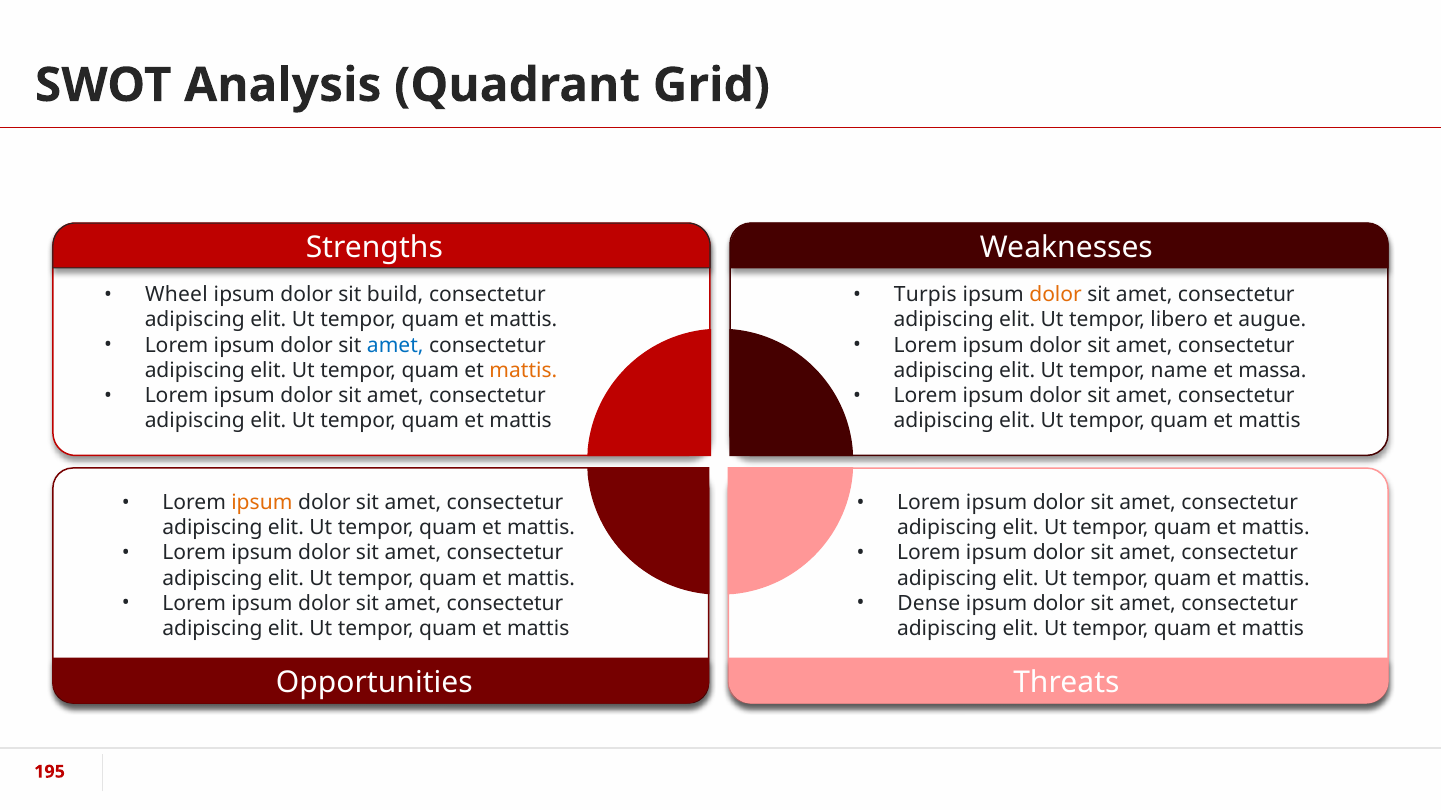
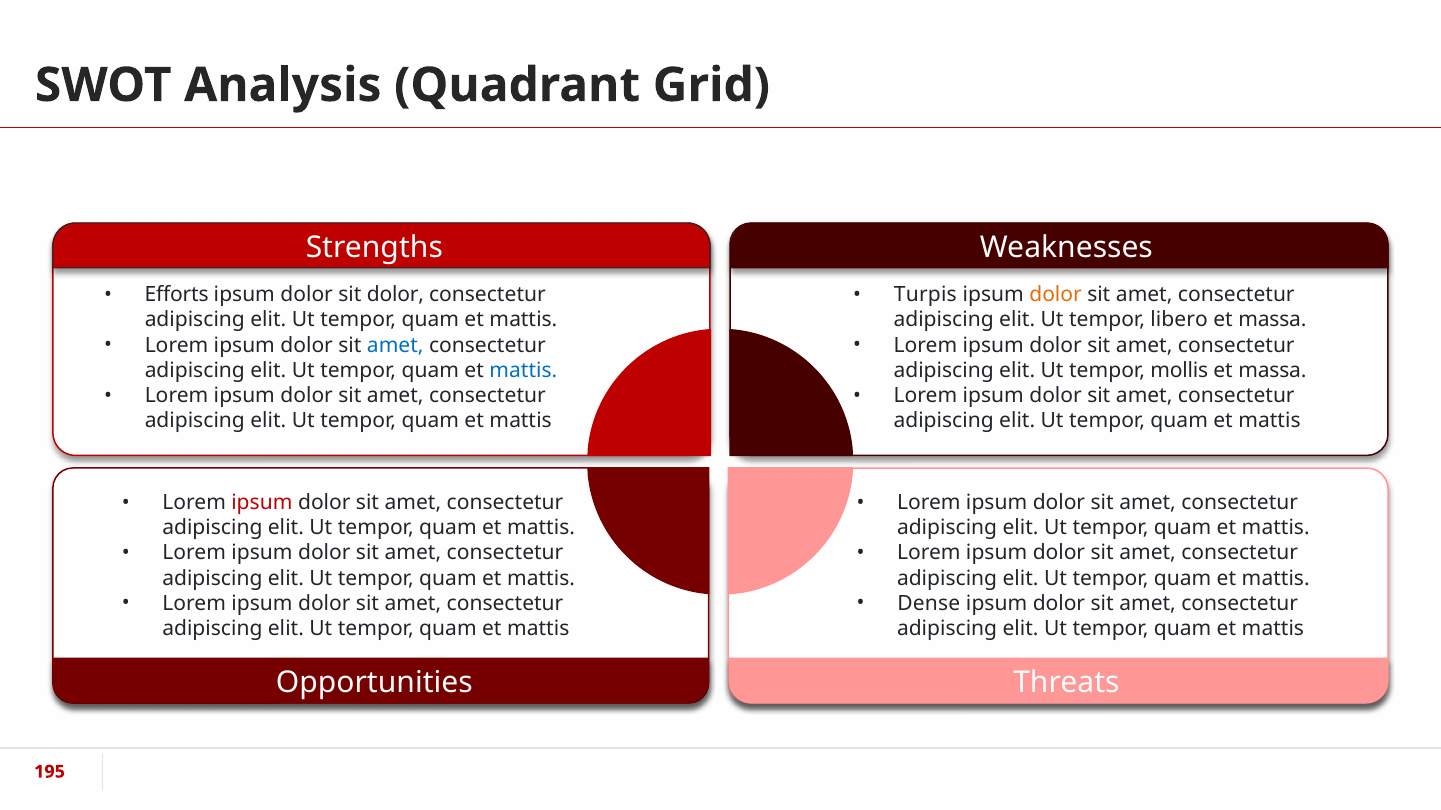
Wheel: Wheel -> Efforts
sit build: build -> dolor
augue at (1272, 320): augue -> massa
mattis at (523, 371) colour: orange -> blue
name: name -> mollis
ipsum at (262, 503) colour: orange -> red
